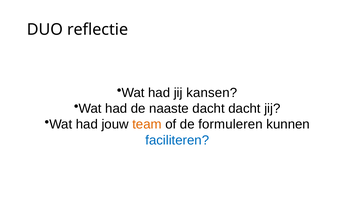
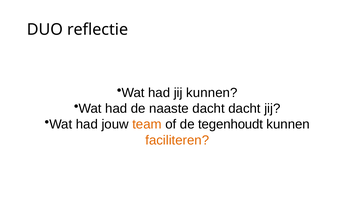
jij kansen: kansen -> kunnen
formuleren: formuleren -> tegenhoudt
faciliteren colour: blue -> orange
